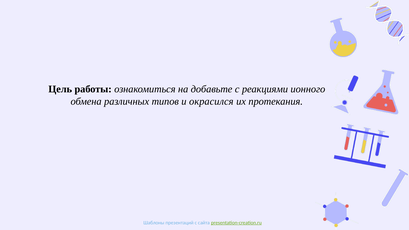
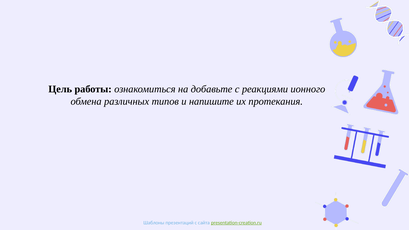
окрасился: окрасился -> напишите
